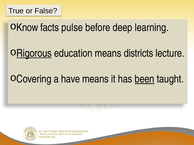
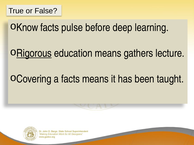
districts: districts -> gathers
a have: have -> facts
been underline: present -> none
